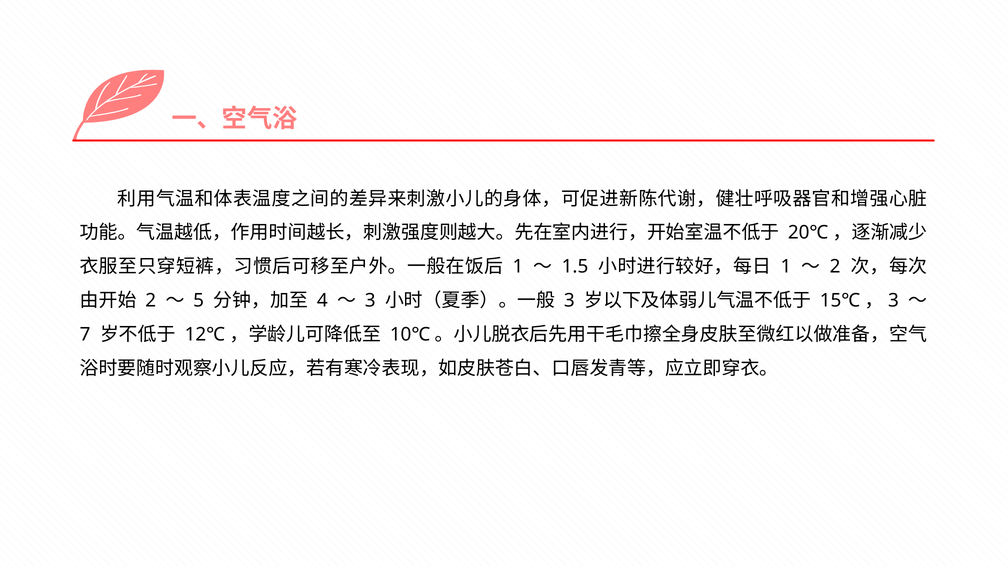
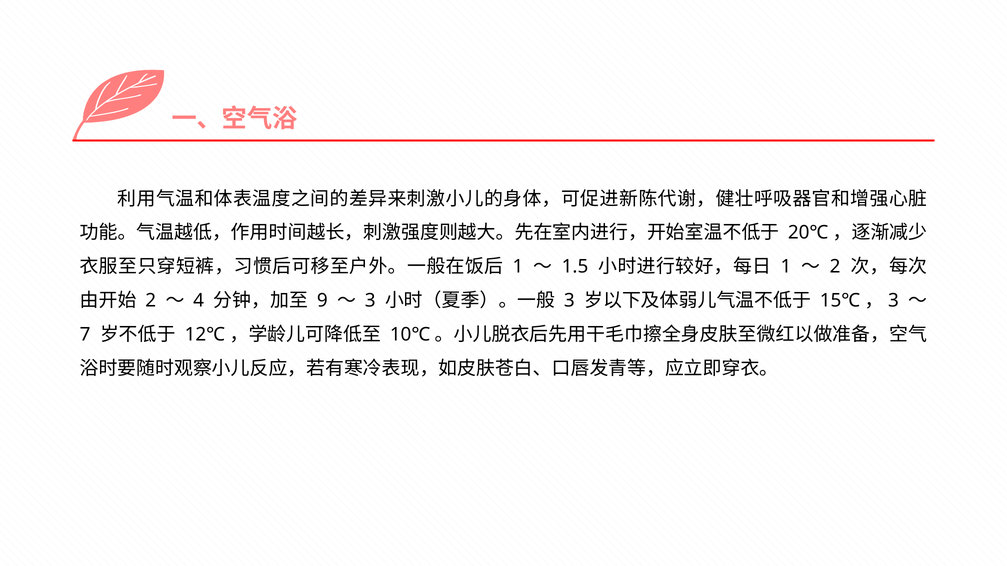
5: 5 -> 4
4: 4 -> 9
